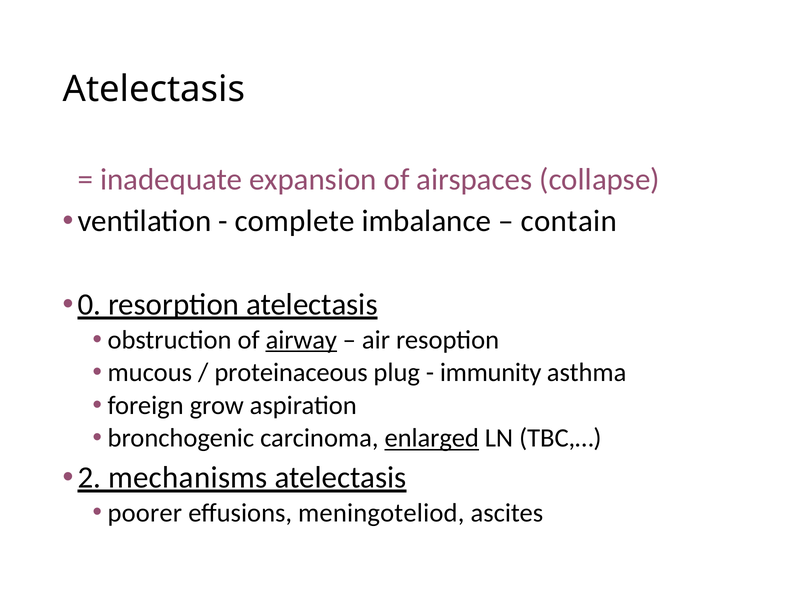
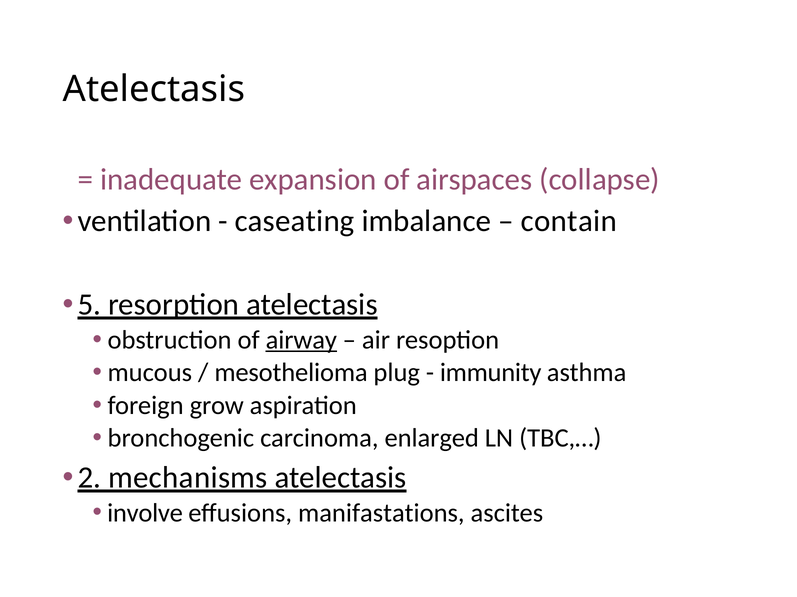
complete: complete -> caseating
0: 0 -> 5
proteinaceous: proteinaceous -> mesothelioma
enlarged underline: present -> none
poorer: poorer -> involve
meningoteliod: meningoteliod -> manifastations
